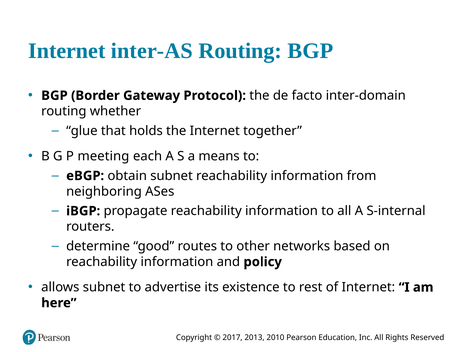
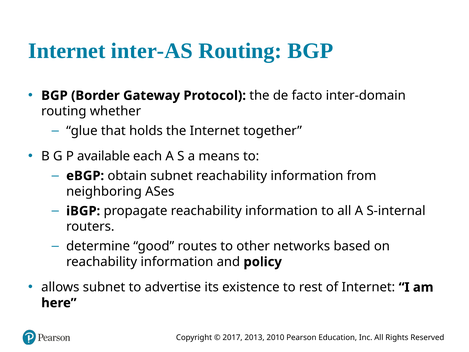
meeting: meeting -> available
